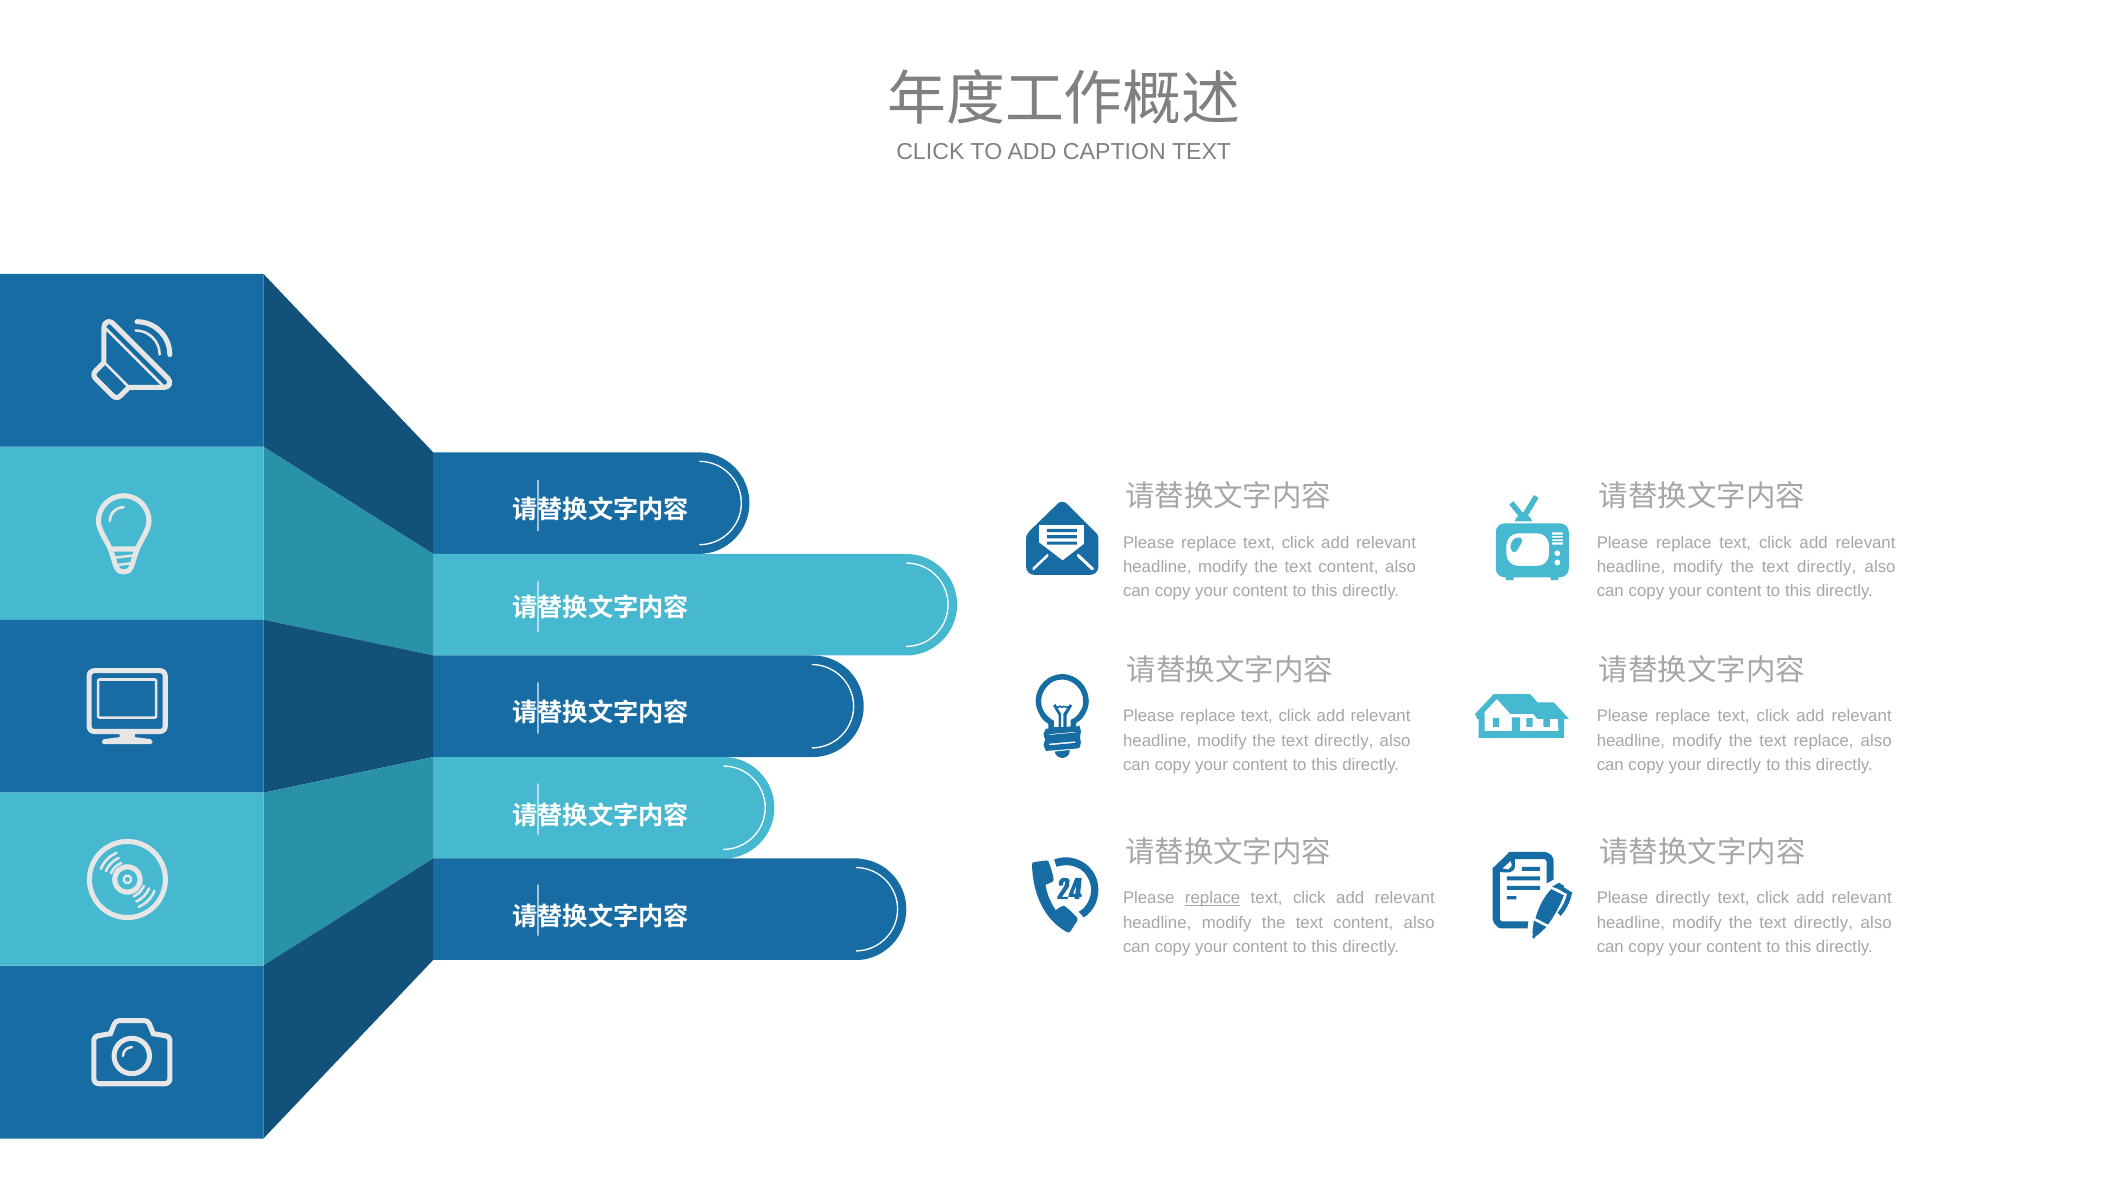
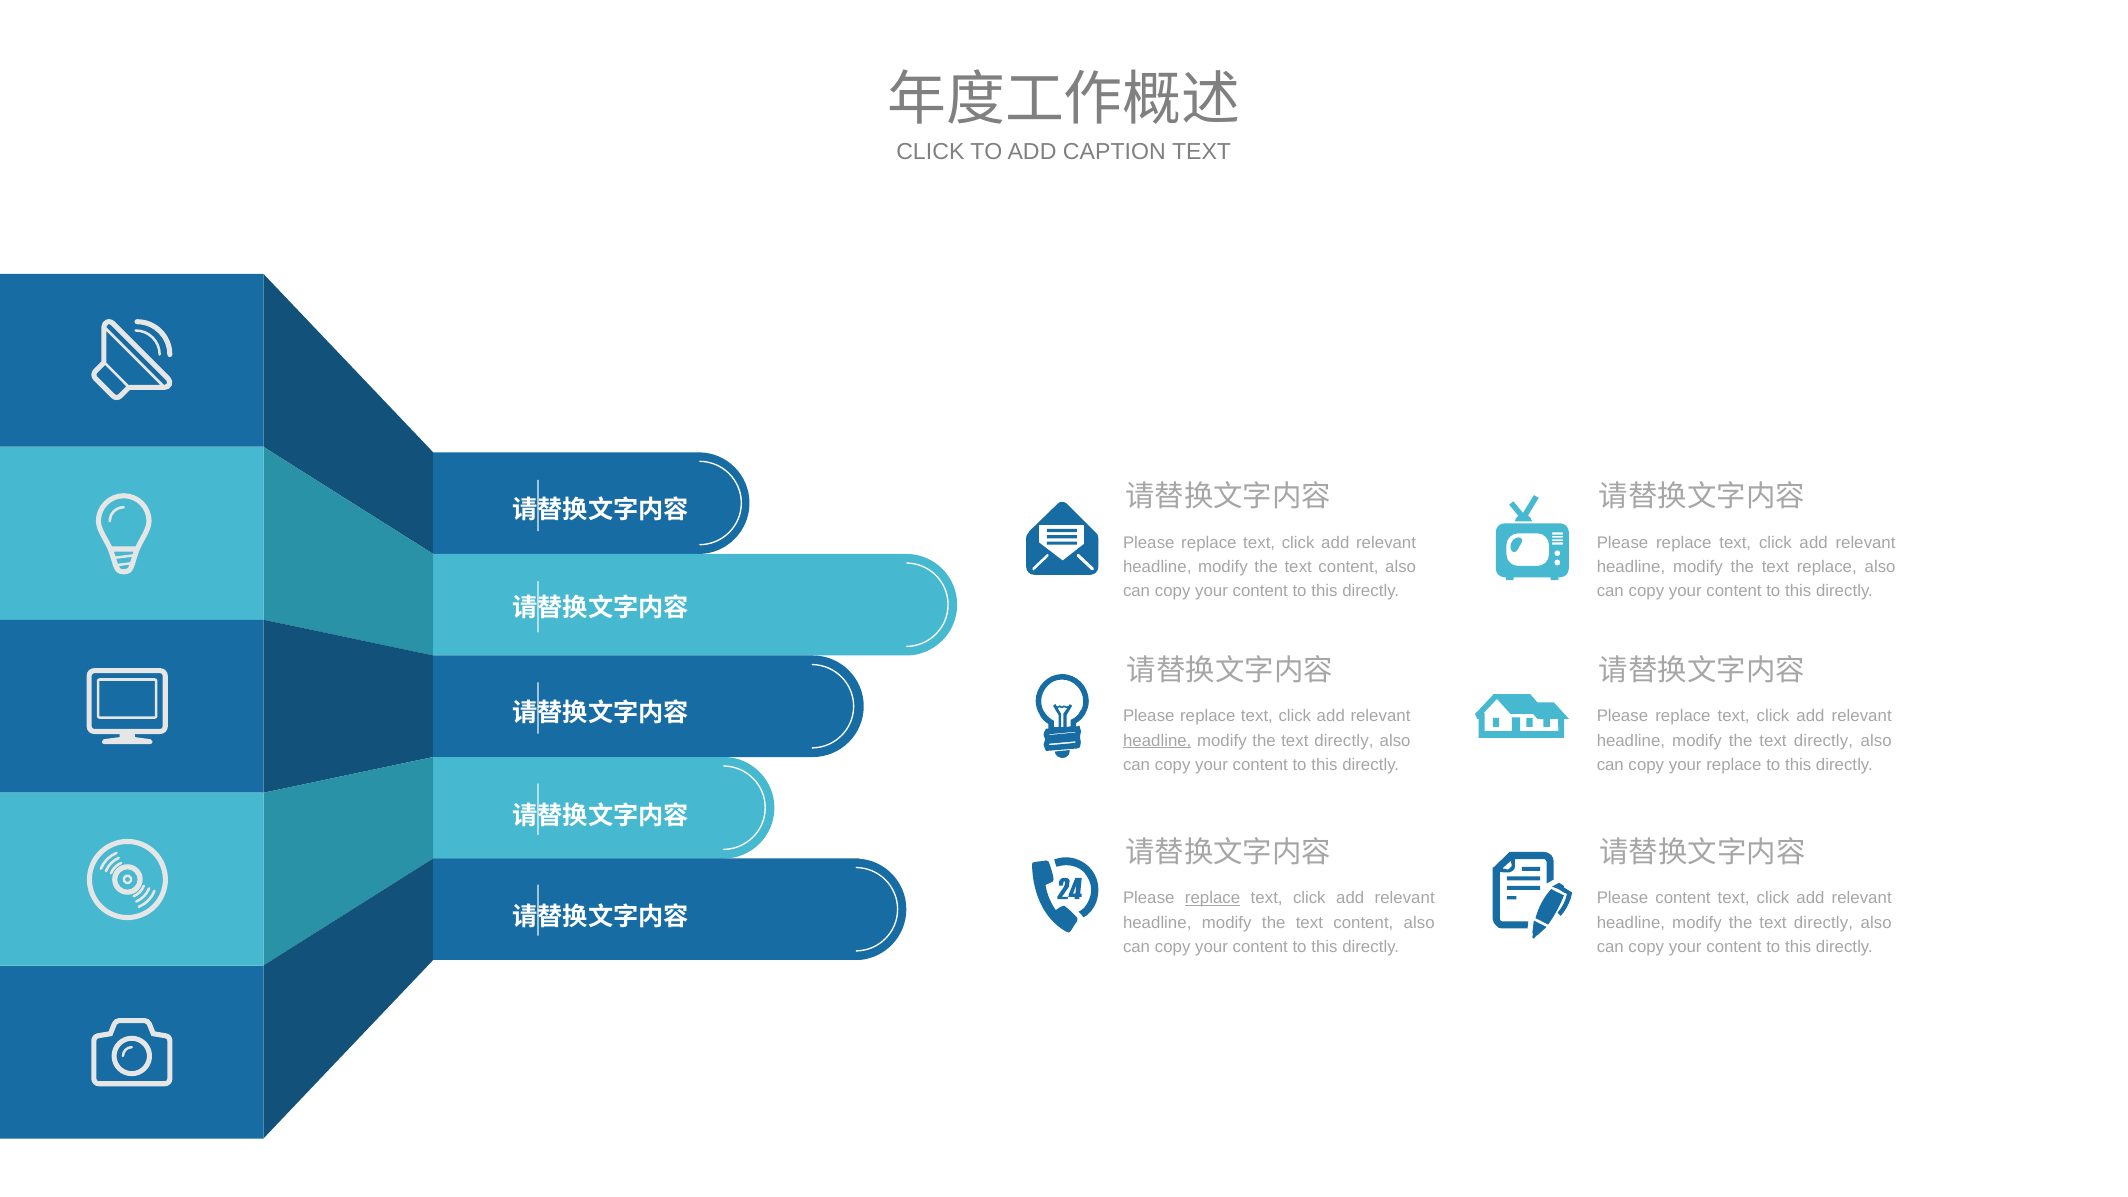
directly at (1827, 567): directly -> replace
headline at (1157, 741) underline: none -> present
replace at (1824, 741): replace -> directly
your directly: directly -> replace
Please directly: directly -> content
